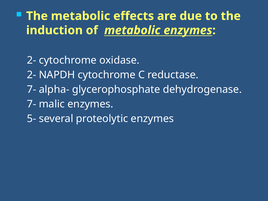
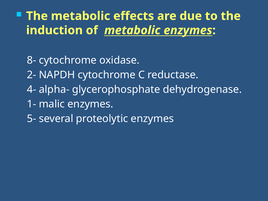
2- at (32, 60): 2- -> 8-
7- at (32, 90): 7- -> 4-
7- at (32, 104): 7- -> 1-
